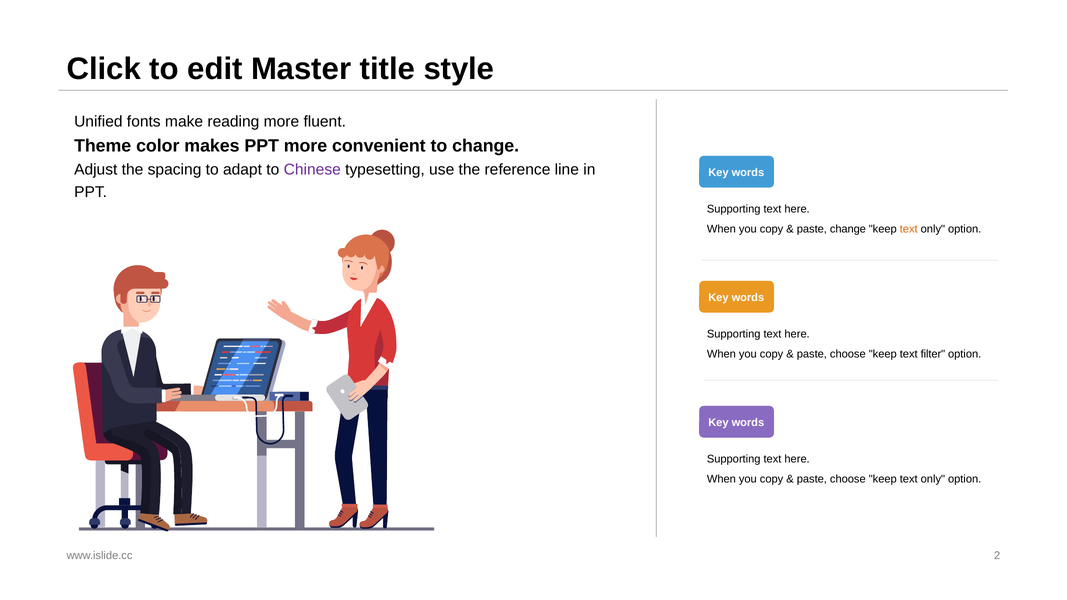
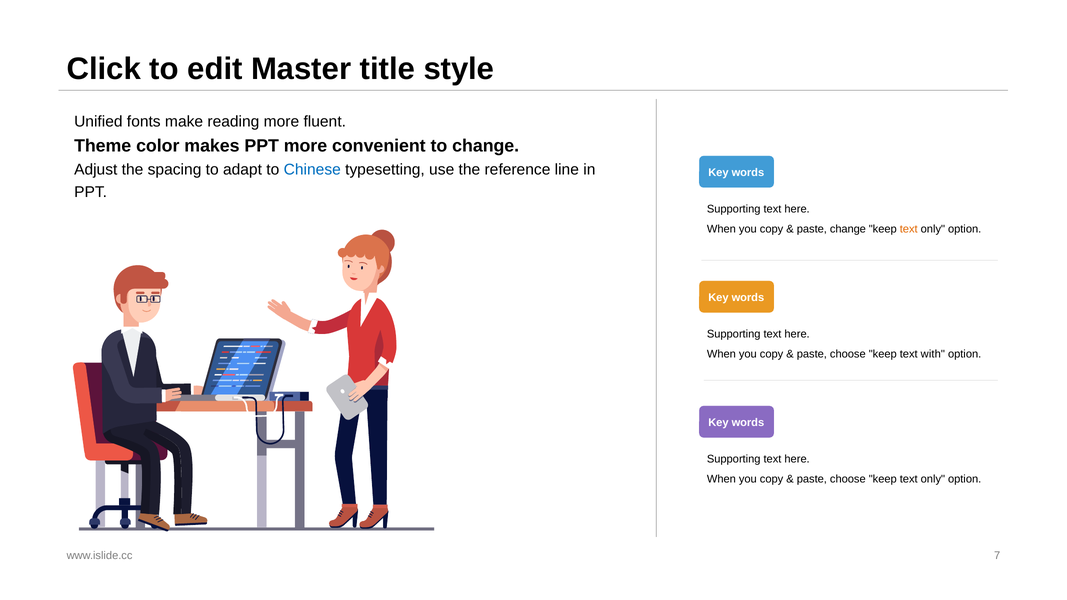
Chinese colour: purple -> blue
filter: filter -> with
2: 2 -> 7
